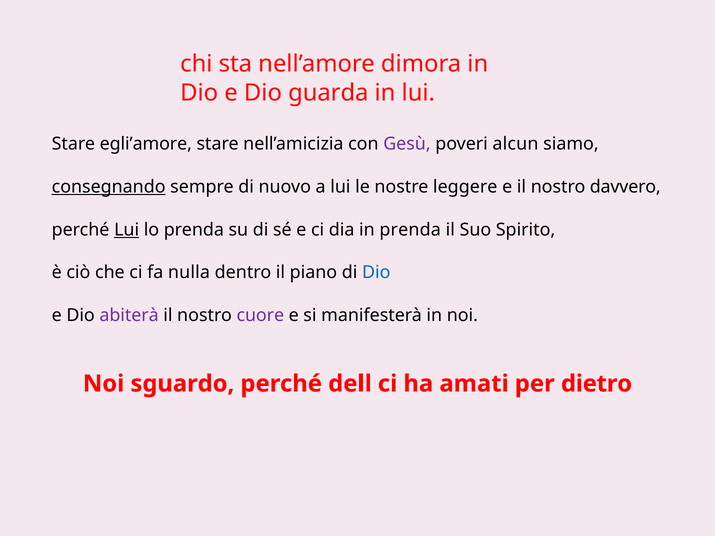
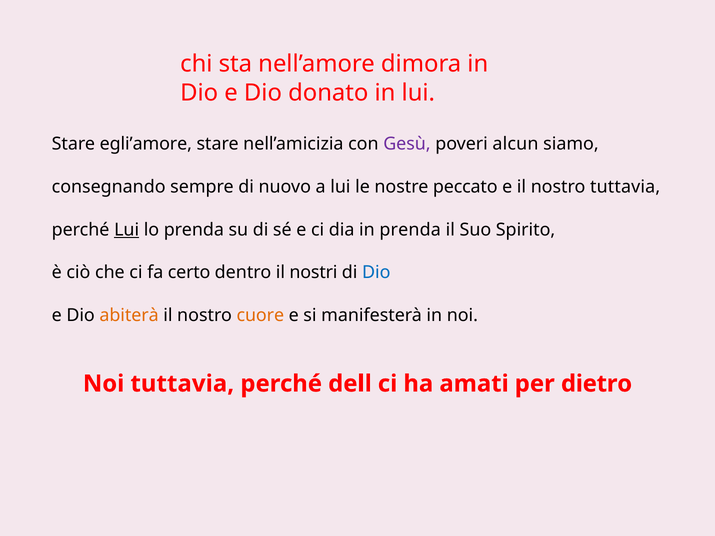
guarda: guarda -> donato
consegnando underline: present -> none
leggere: leggere -> peccato
nostro davvero: davvero -> tuttavia
nulla: nulla -> certo
piano: piano -> nostri
abiterà colour: purple -> orange
cuore colour: purple -> orange
Noi sguardo: sguardo -> tuttavia
